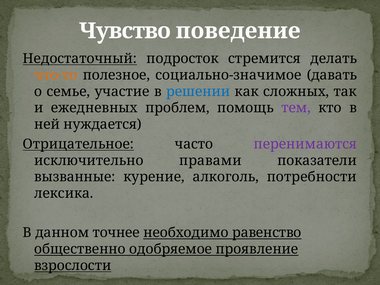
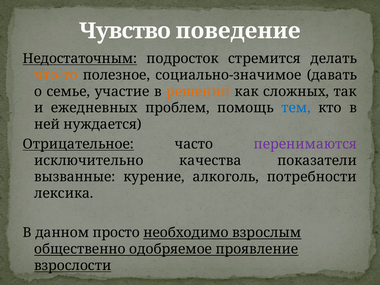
Недостаточный: Недостаточный -> Недостаточным
решении colour: blue -> orange
тем colour: purple -> blue
правами: правами -> качества
точнее: точнее -> просто
равенство: равенство -> взрослым
